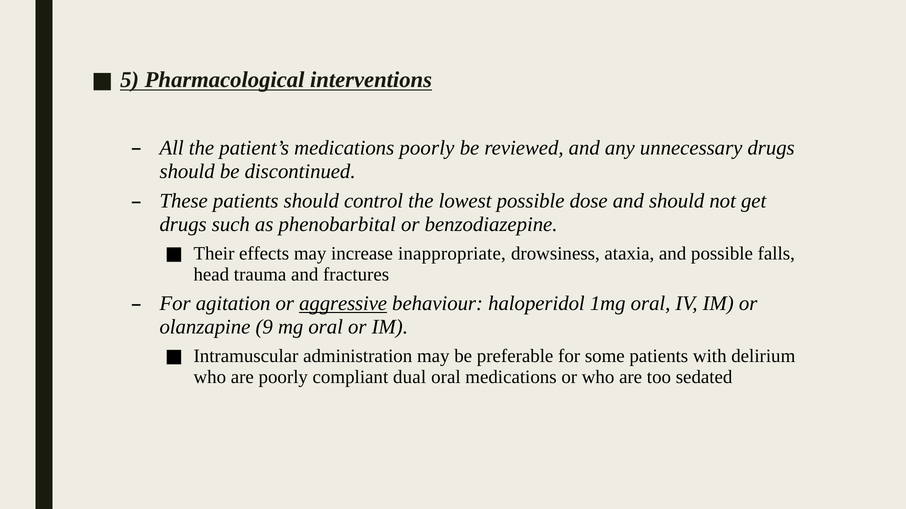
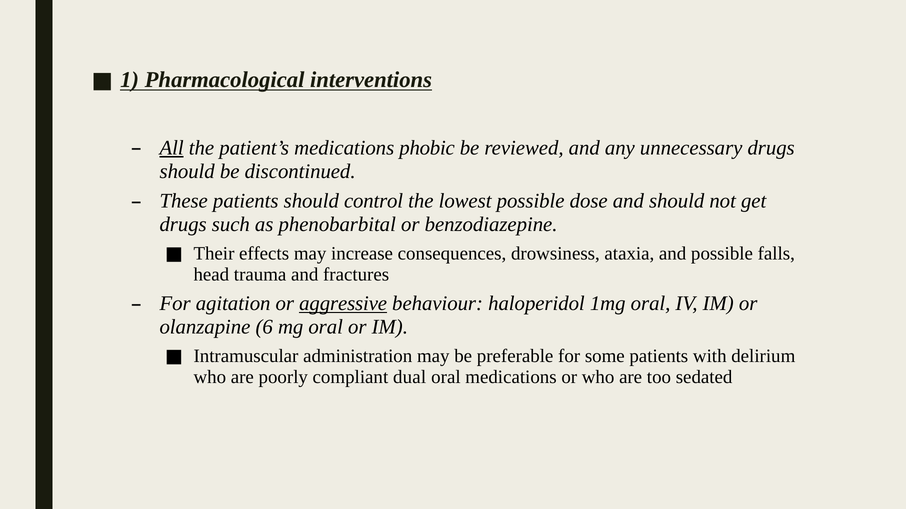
5: 5 -> 1
All underline: none -> present
medications poorly: poorly -> phobic
inappropriate: inappropriate -> consequences
9: 9 -> 6
